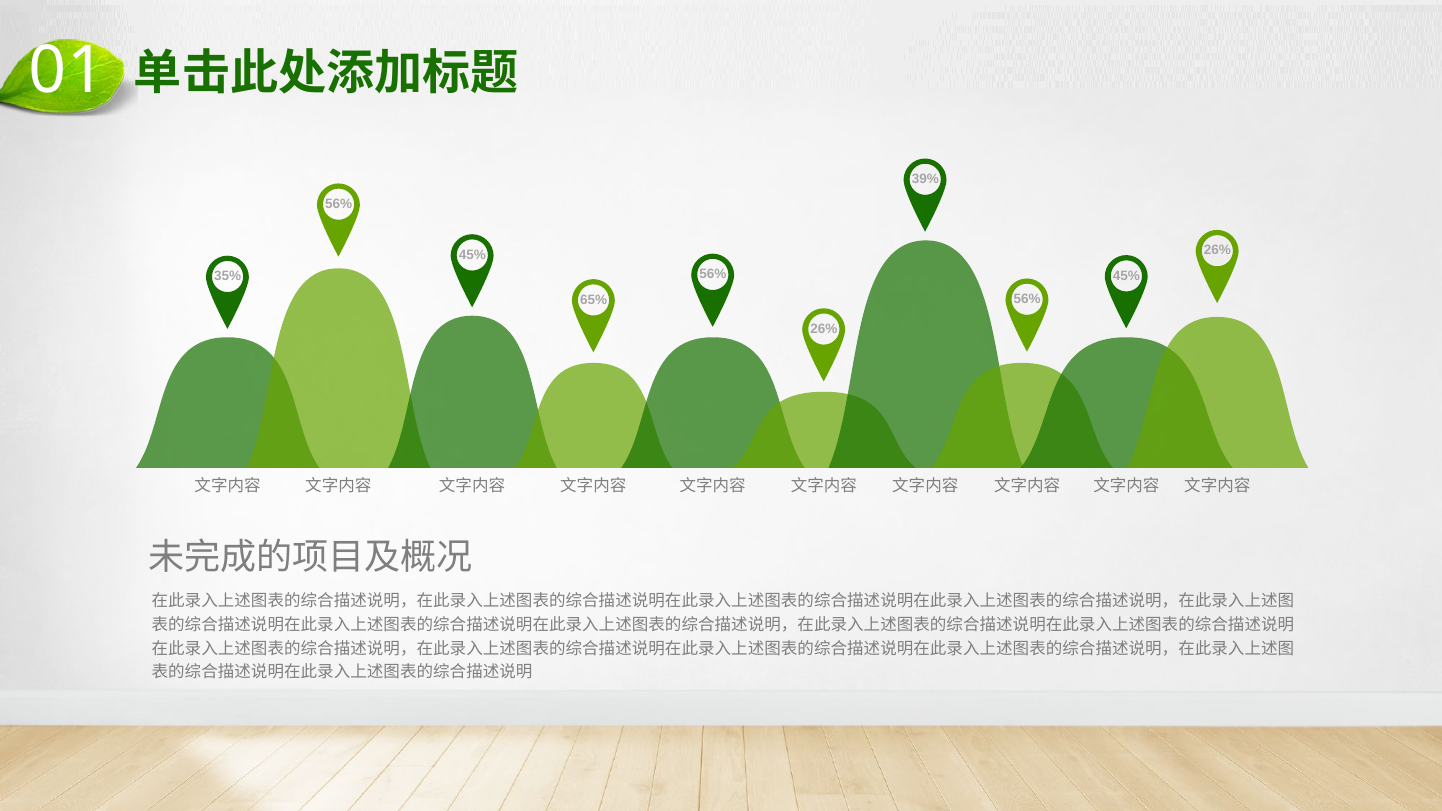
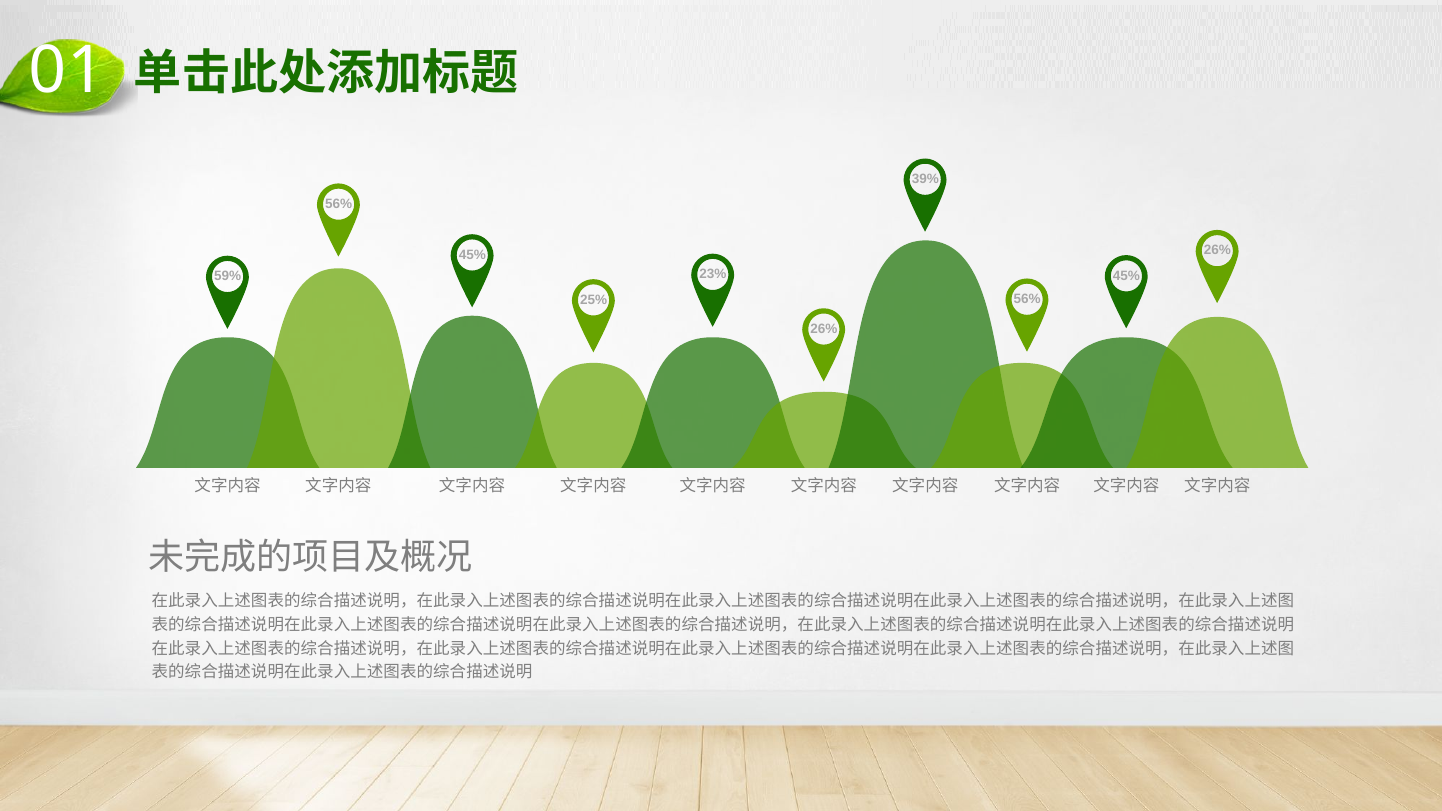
56% at (713, 274): 56% -> 23%
35%: 35% -> 59%
65%: 65% -> 25%
